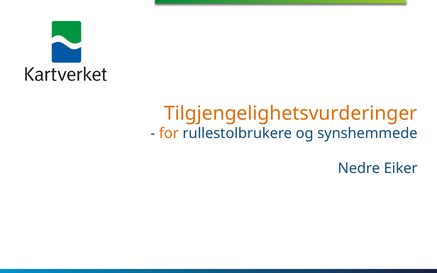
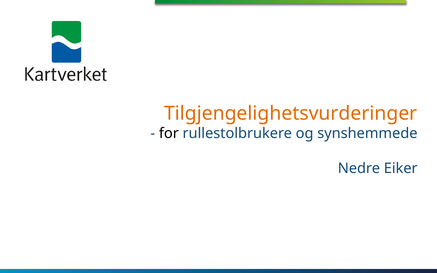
for colour: orange -> black
